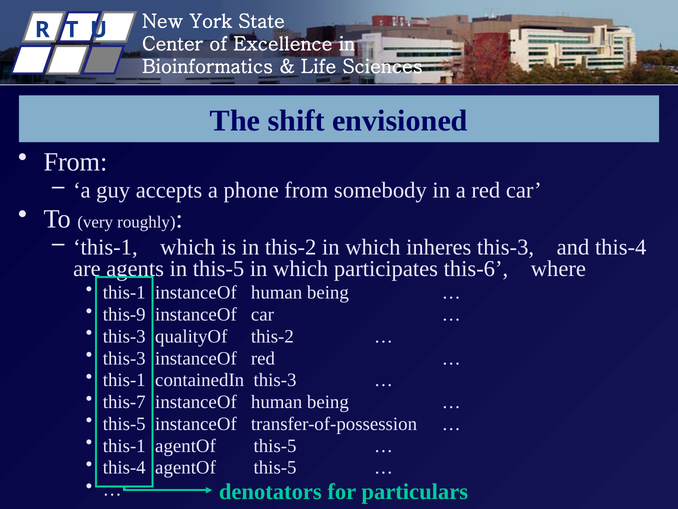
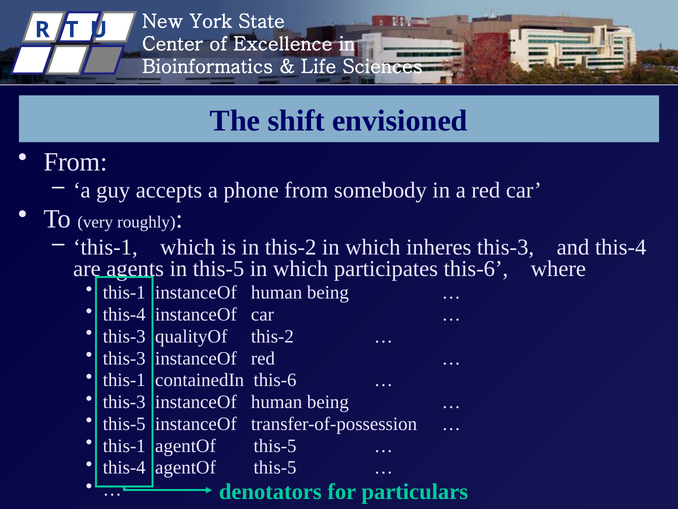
this-9 at (124, 314): this-9 -> this-4
containedIn this-3: this-3 -> this-6
this-7 at (124, 402): this-7 -> this-3
